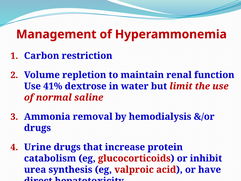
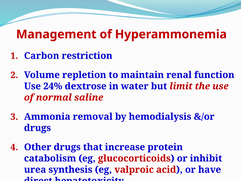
41%: 41% -> 24%
Urine: Urine -> Other
